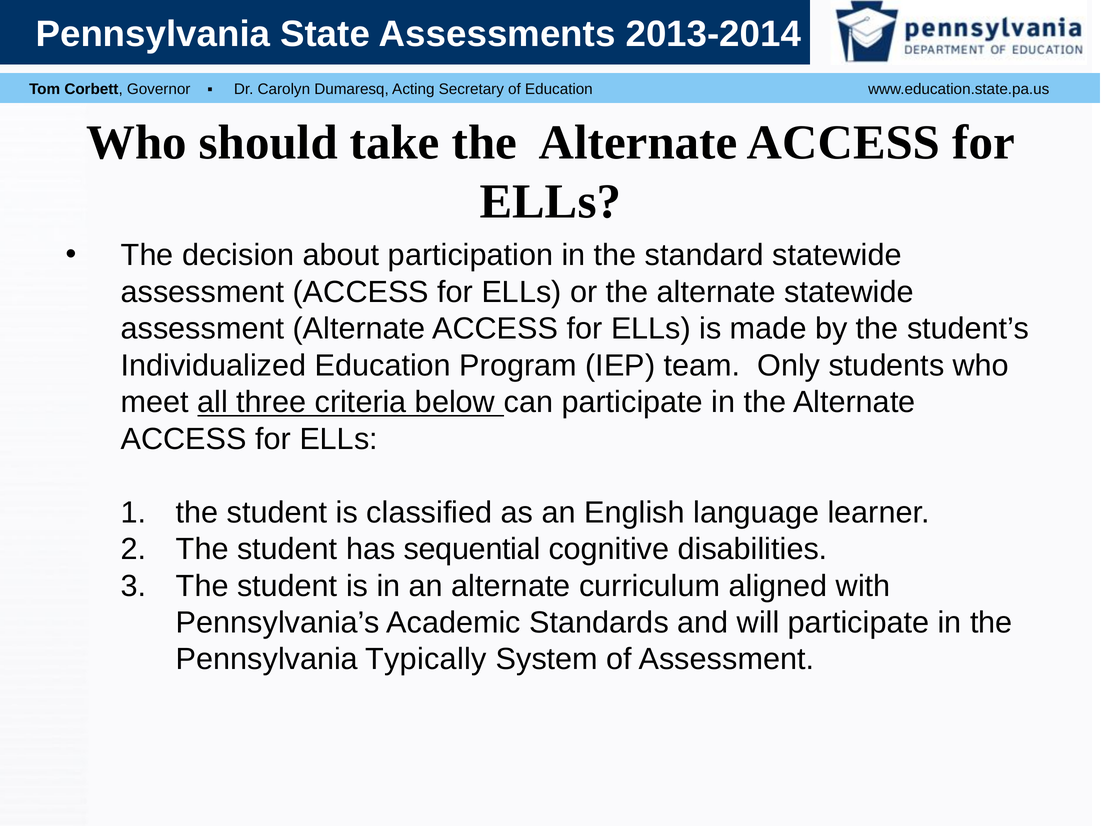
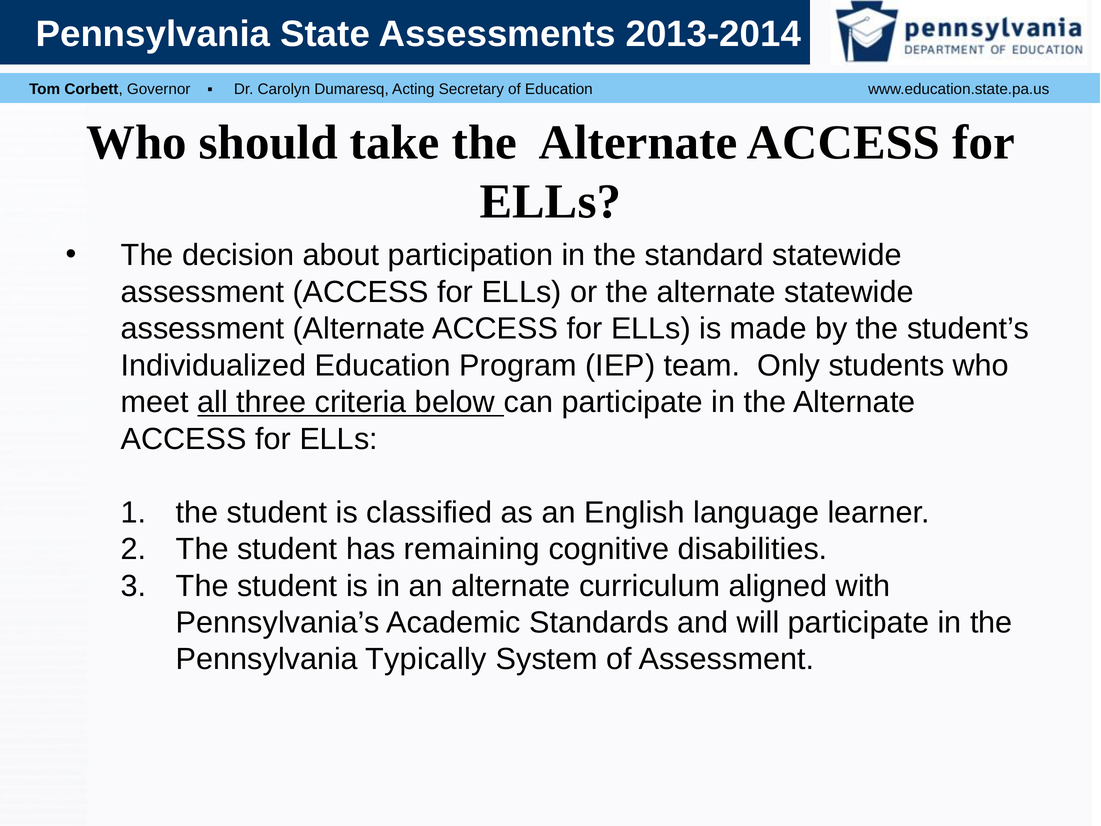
sequential: sequential -> remaining
